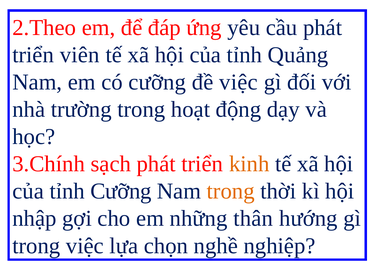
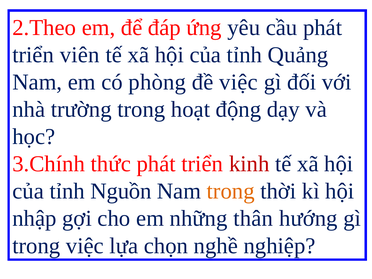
có cưỡng: cưỡng -> phòng
sạch: sạch -> thức
kinh colour: orange -> red
tỉnh Cưỡng: Cưỡng -> Nguồn
